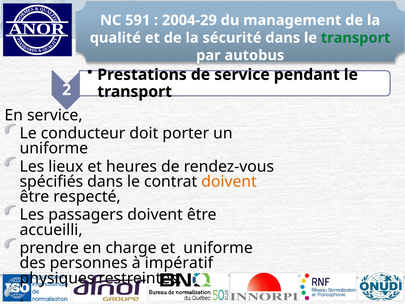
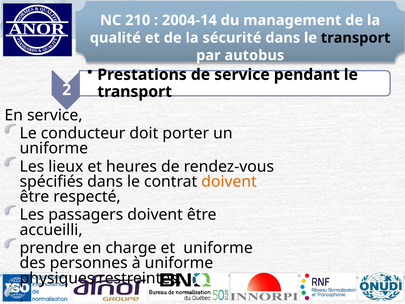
591: 591 -> 210
2004-29: 2004-29 -> 2004-14
transport at (356, 38) colour: green -> black
à impératif: impératif -> uniforme
